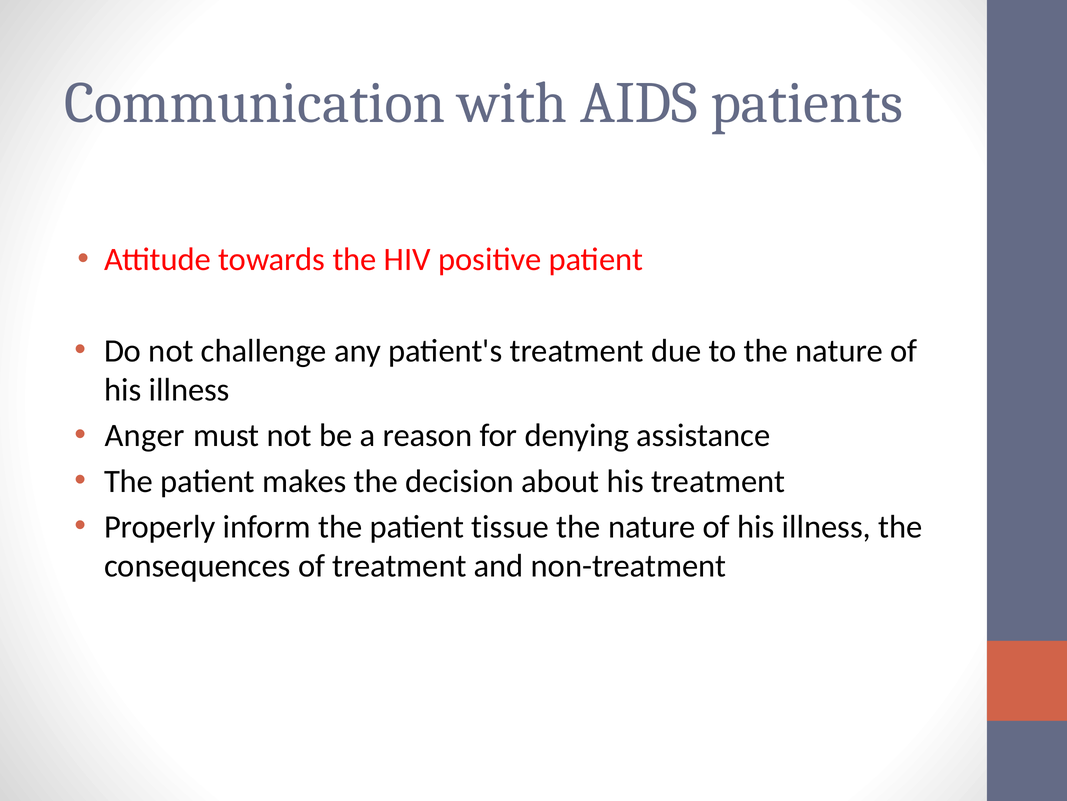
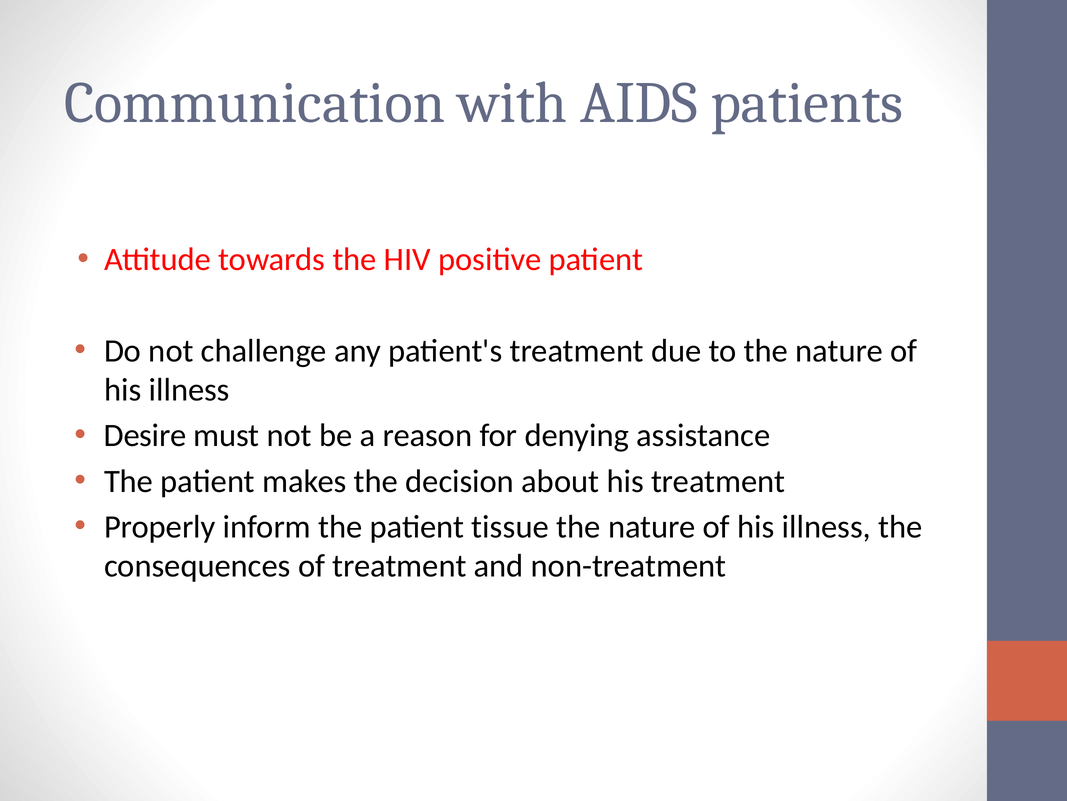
Anger: Anger -> Desire
